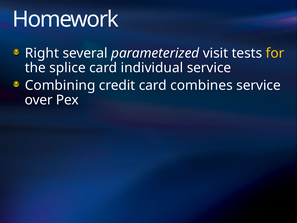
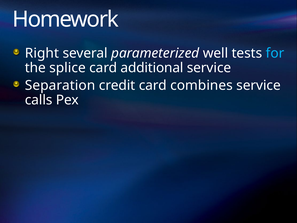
visit: visit -> well
for colour: yellow -> light blue
individual: individual -> additional
Combining: Combining -> Separation
over: over -> calls
